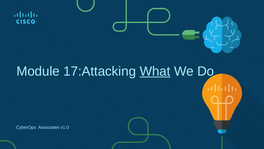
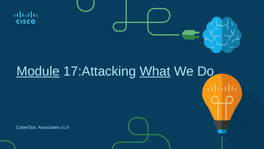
Module underline: none -> present
